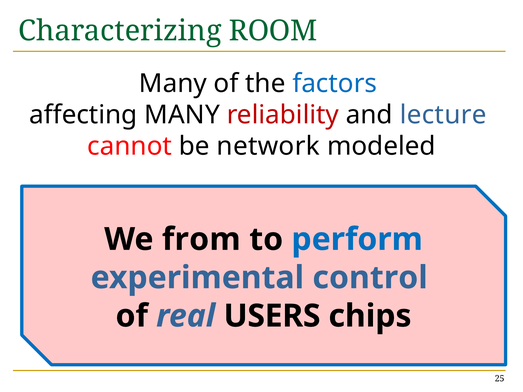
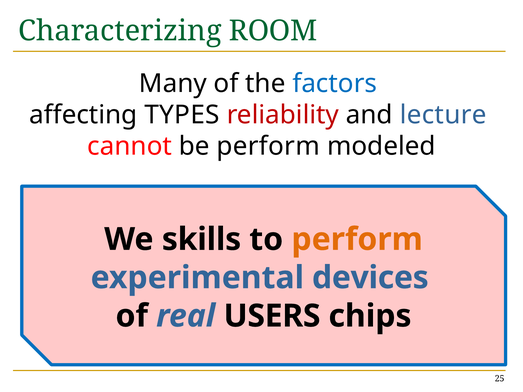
affecting MANY: MANY -> TYPES
be network: network -> perform
from: from -> skills
perform at (357, 240) colour: blue -> orange
control: control -> devices
